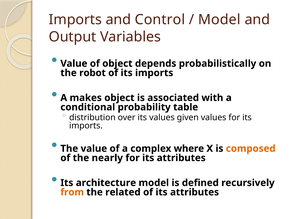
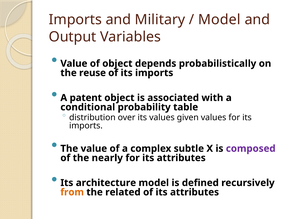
Control: Control -> Military
robot: robot -> reuse
makes: makes -> patent
where: where -> subtle
composed colour: orange -> purple
